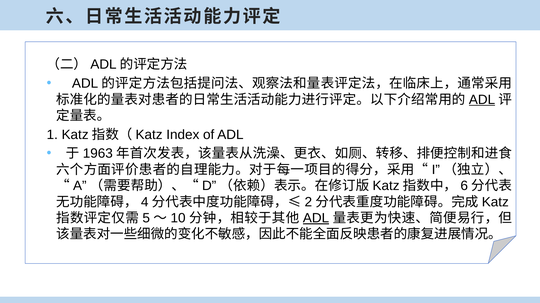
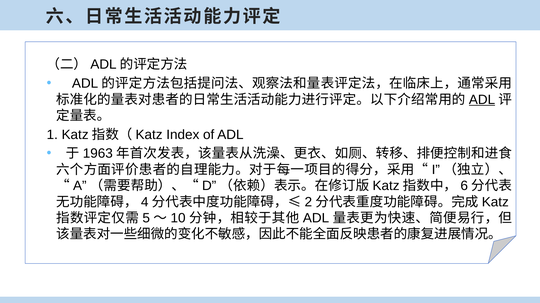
ADL at (316, 219) underline: present -> none
